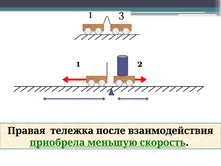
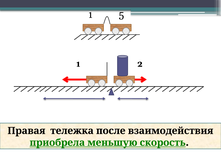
3: 3 -> 5
